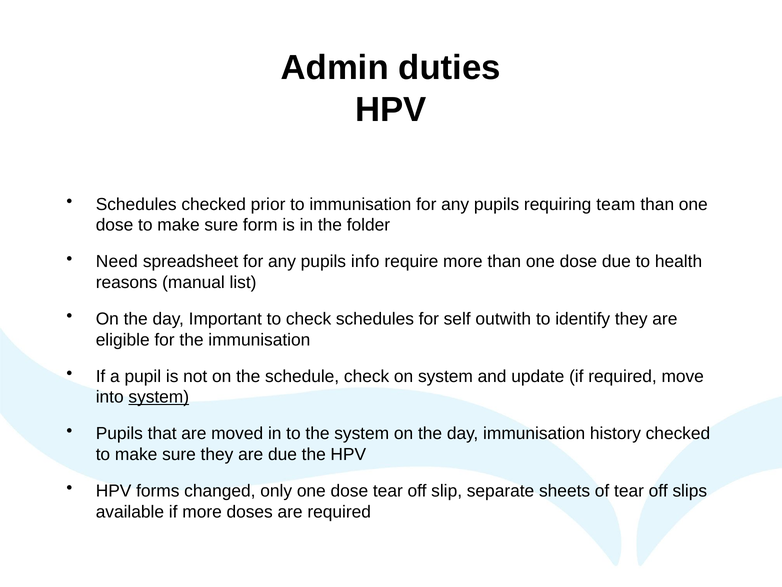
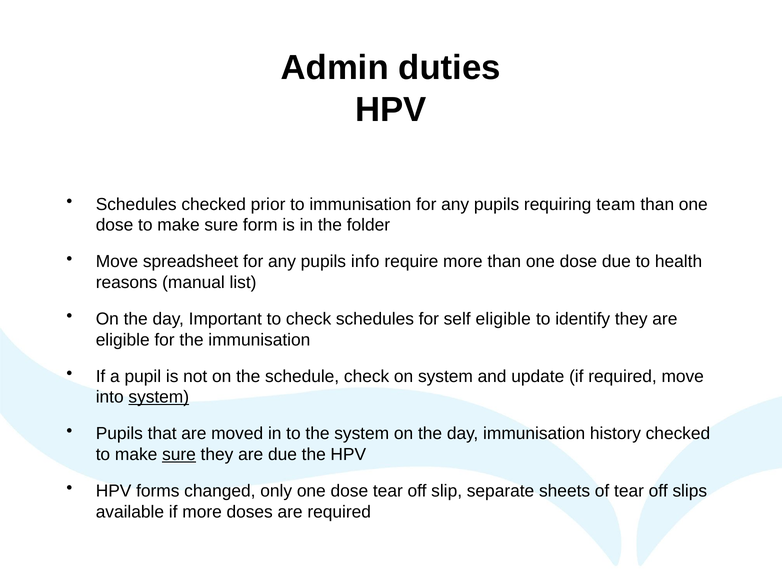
Need at (117, 261): Need -> Move
self outwith: outwith -> eligible
sure at (179, 454) underline: none -> present
